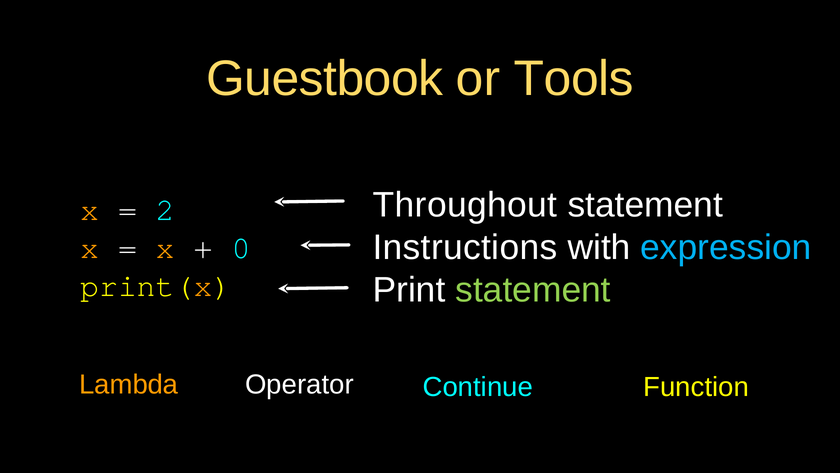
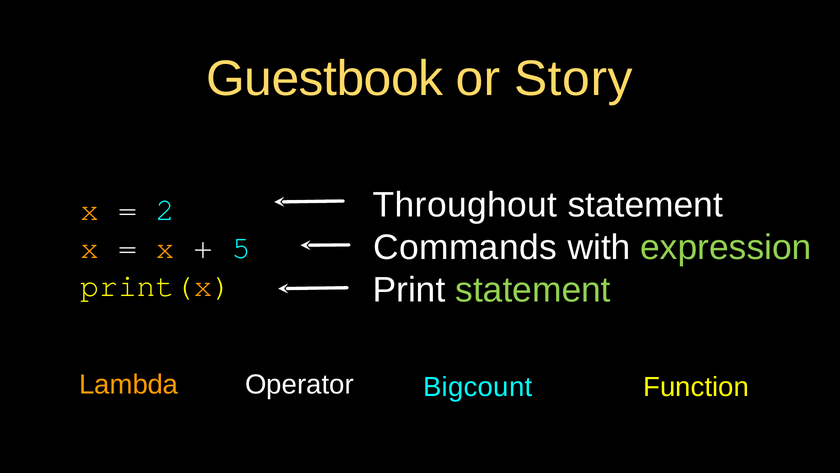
Tools: Tools -> Story
Instructions: Instructions -> Commands
expression colour: light blue -> light green
0: 0 -> 5
Continue: Continue -> Bigcount
